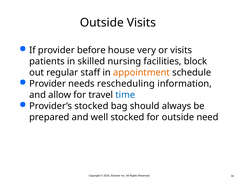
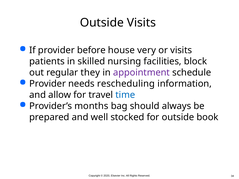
staff: staff -> they
appointment colour: orange -> purple
Provider’s stocked: stocked -> months
need: need -> book
